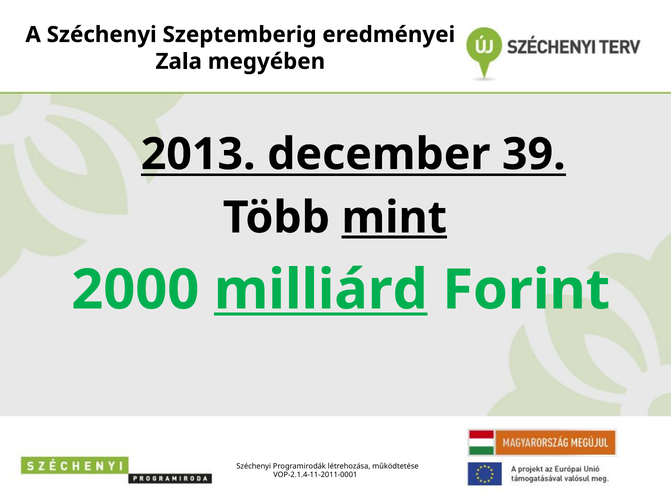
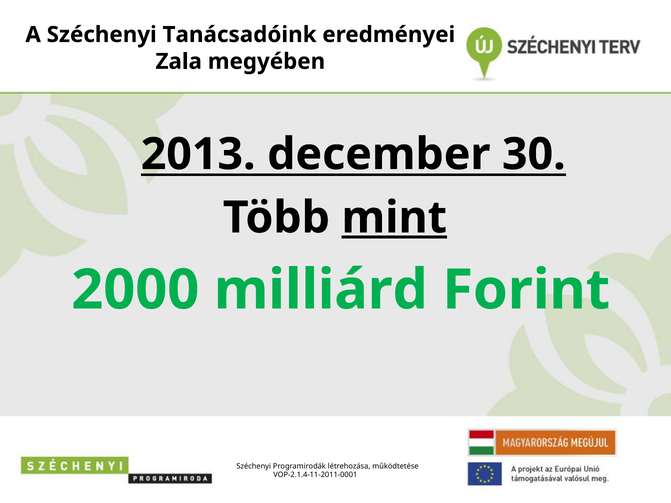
Szeptemberig: Szeptemberig -> Tanácsadóink
39: 39 -> 30
milliárd underline: present -> none
